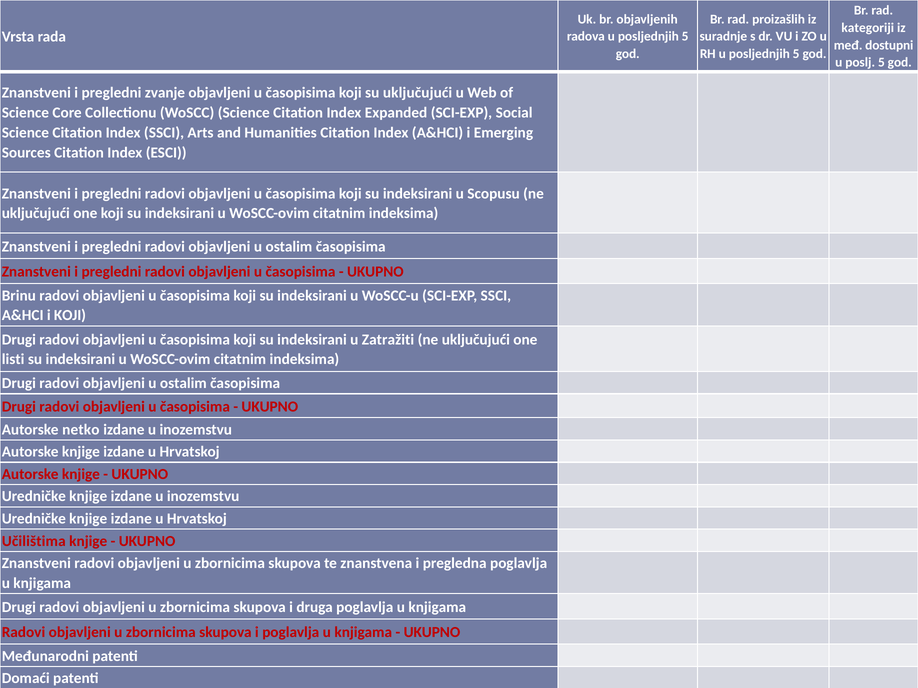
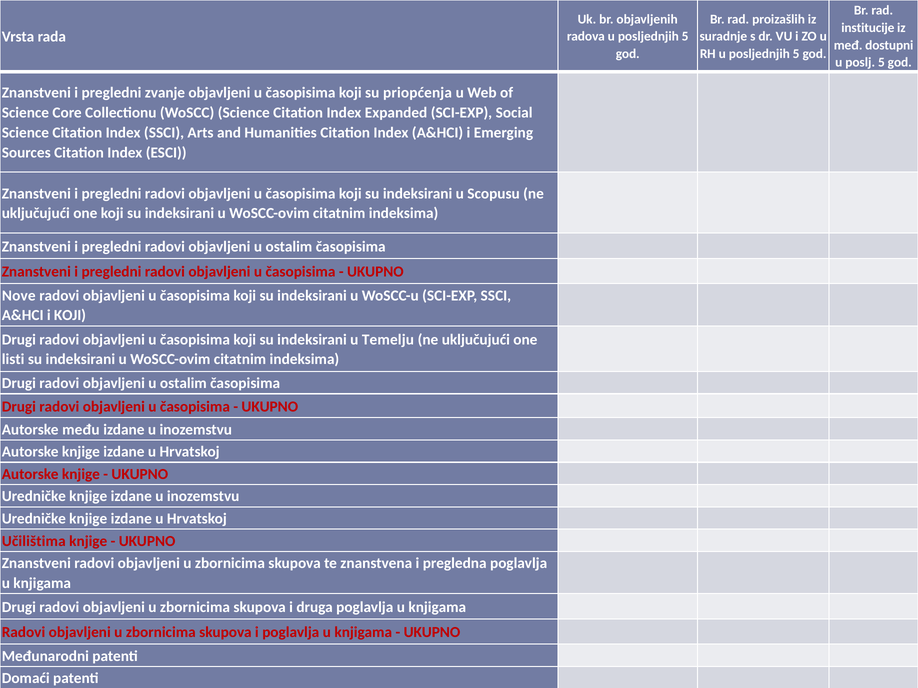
kategoriji: kategoriji -> institucije
su uključujući: uključujući -> priopćenja
Brinu: Brinu -> Nove
Zatražiti: Zatražiti -> Temelju
netko: netko -> među
